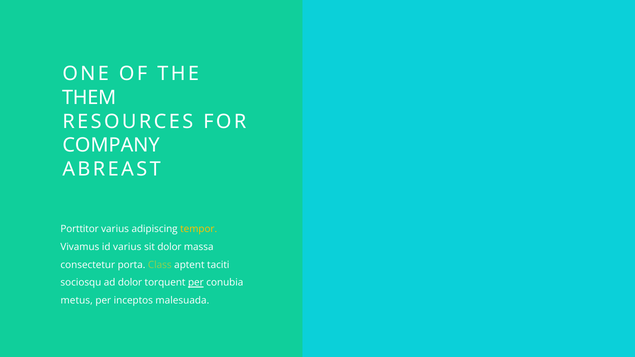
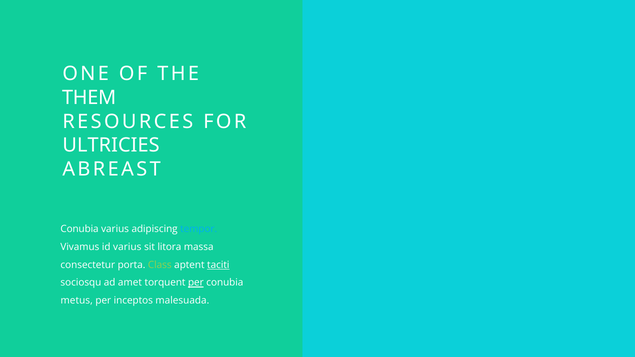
COMPANY: COMPANY -> ULTRICIES
Porttitor at (80, 229): Porttitor -> Conubia
tempor colour: yellow -> light blue
sit dolor: dolor -> litora
taciti underline: none -> present
ad dolor: dolor -> amet
